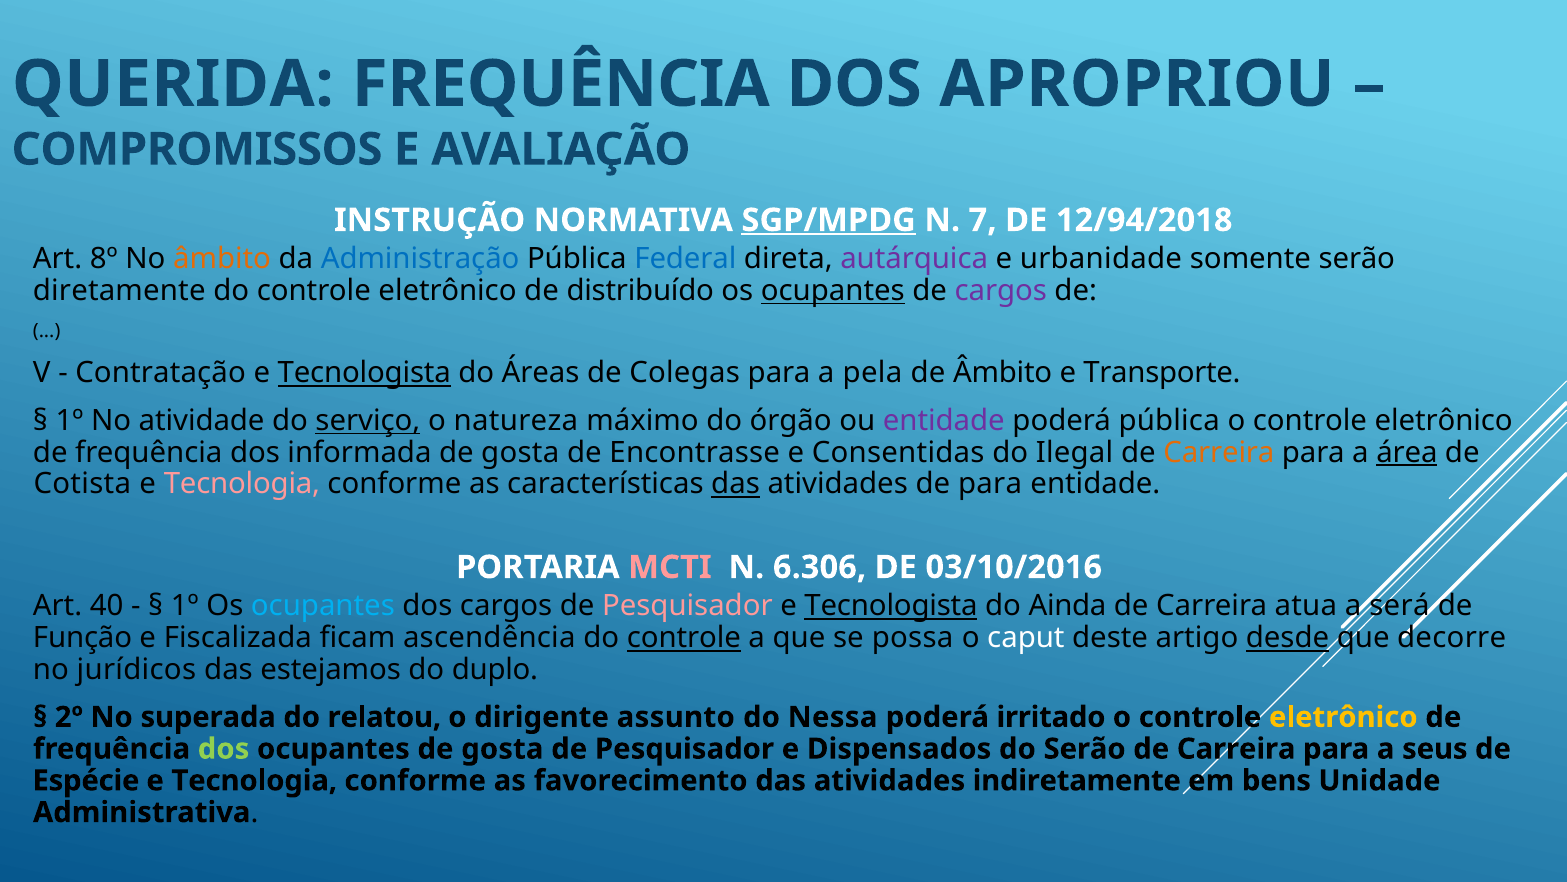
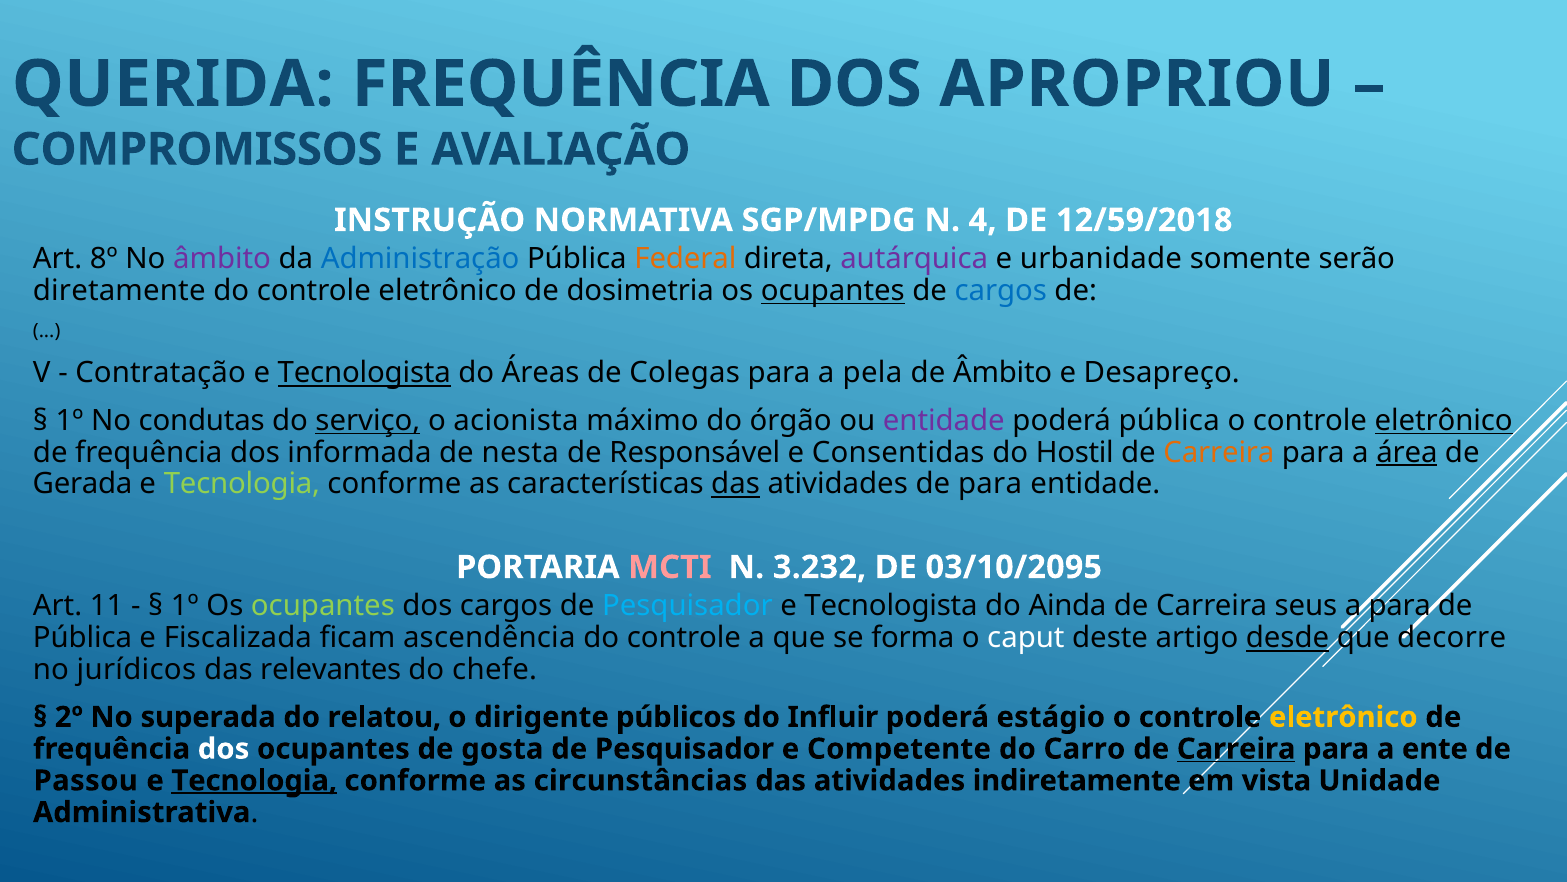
SGP/MPDG underline: present -> none
7: 7 -> 4
12/94/2018: 12/94/2018 -> 12/59/2018
âmbito at (222, 259) colour: orange -> purple
Federal colour: blue -> orange
distribuído: distribuído -> dosimetria
cargos at (1001, 291) colour: purple -> blue
Transporte: Transporte -> Desapreço
atividade: atividade -> condutas
natureza: natureza -> acionista
eletrônico at (1444, 420) underline: none -> present
gosta at (520, 452): gosta -> nesta
Encontrasse: Encontrasse -> Responsável
Ilegal: Ilegal -> Hostil
Cotista: Cotista -> Gerada
Tecnologia at (242, 484) colour: pink -> light green
6.306: 6.306 -> 3.232
03/10/2016: 03/10/2016 -> 03/10/2095
40: 40 -> 11
ocupantes at (323, 606) colour: light blue -> light green
Pesquisador at (687, 606) colour: pink -> light blue
Tecnologista at (891, 606) underline: present -> none
atua: atua -> seus
a será: será -> para
Função at (83, 638): Função -> Pública
controle at (684, 638) underline: present -> none
possa: possa -> forma
estejamos: estejamos -> relevantes
duplo: duplo -> chefe
assunto: assunto -> públicos
Nessa: Nessa -> Influir
irritado: irritado -> estágio
dos at (224, 748) colour: light green -> white
Dispensados: Dispensados -> Competente
do Serão: Serão -> Carro
Carreira at (1236, 748) underline: none -> present
seus: seus -> ente
Espécie: Espécie -> Passou
Tecnologia at (254, 780) underline: none -> present
favorecimento: favorecimento -> circunstâncias
bens: bens -> vista
